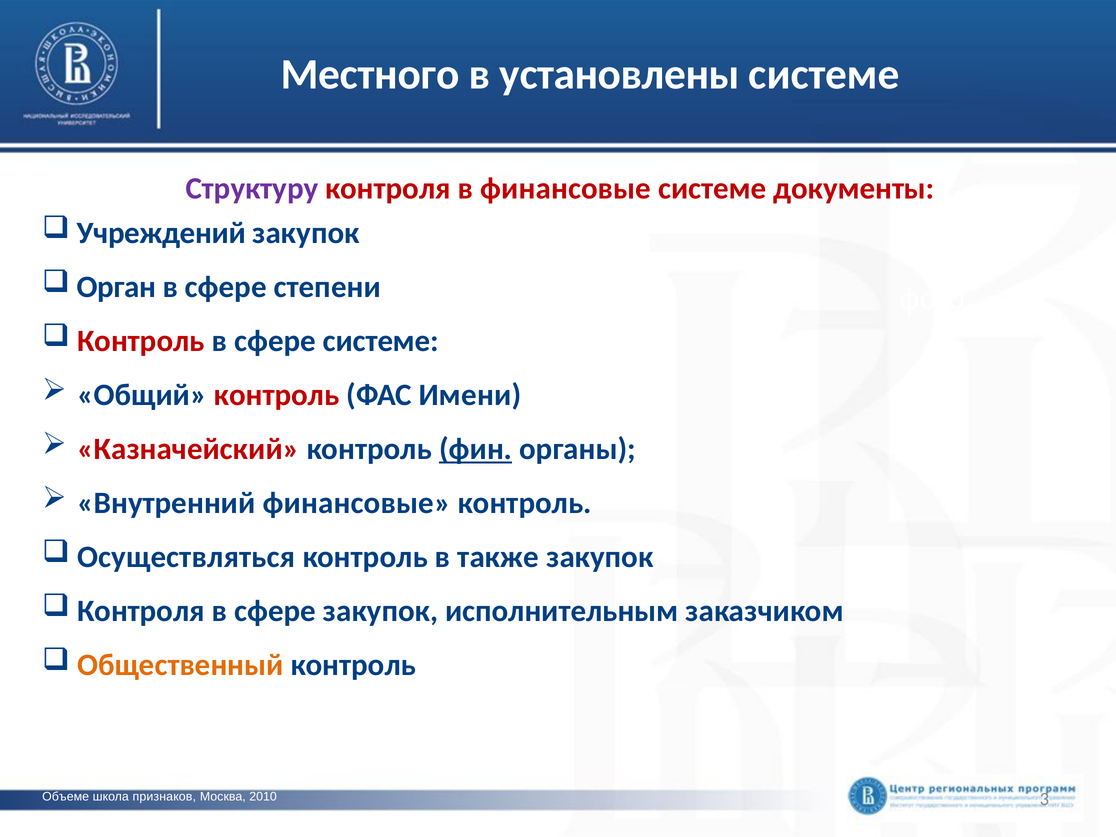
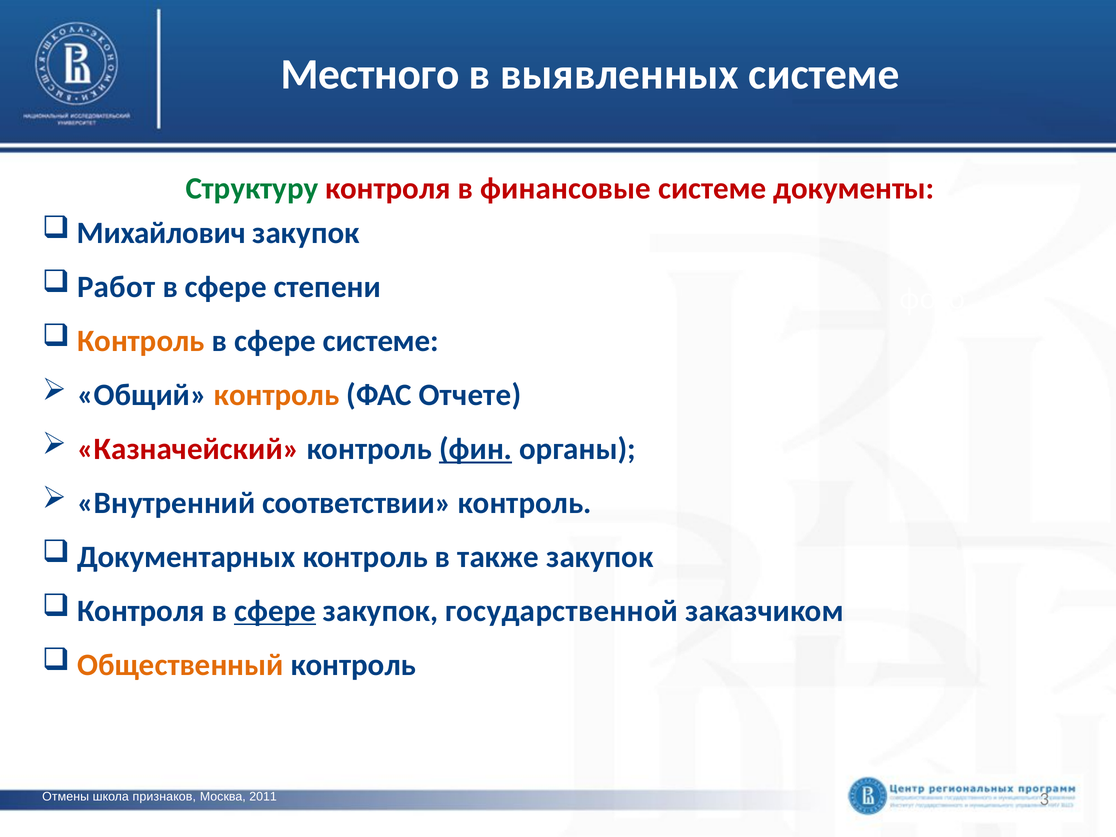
установлены: установлены -> выявленных
Структуру colour: purple -> green
Учреждений: Учреждений -> Михайлович
Орган: Орган -> Работ
Контроль at (141, 341) colour: red -> orange
контроль at (277, 395) colour: red -> orange
Имени: Имени -> Отчете
Внутренний финансовые: финансовые -> соответствии
Осуществляться: Осуществляться -> Документарных
сфере at (275, 611) underline: none -> present
исполнительным: исполнительным -> государственной
Объеме: Объеме -> Отмены
2010: 2010 -> 2011
